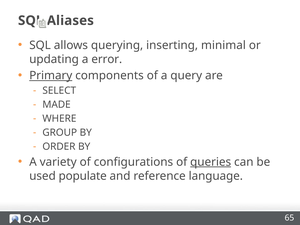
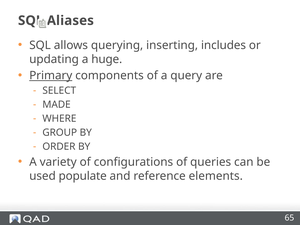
minimal: minimal -> includes
error: error -> huge
queries underline: present -> none
language: language -> elements
